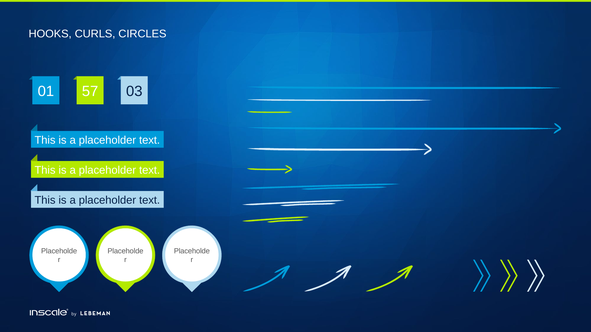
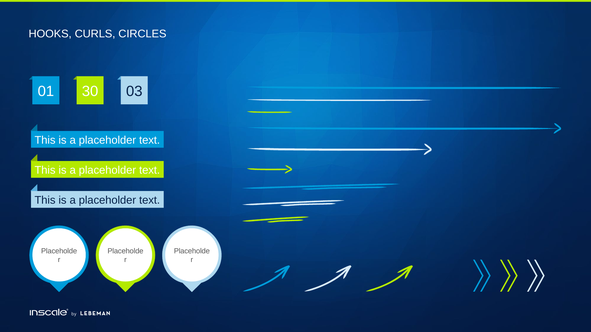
57: 57 -> 30
